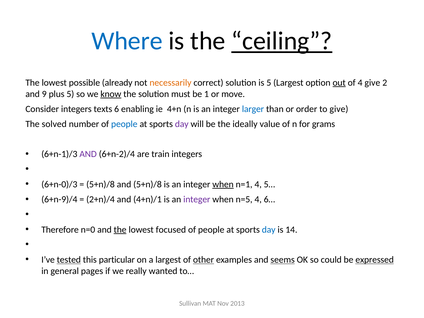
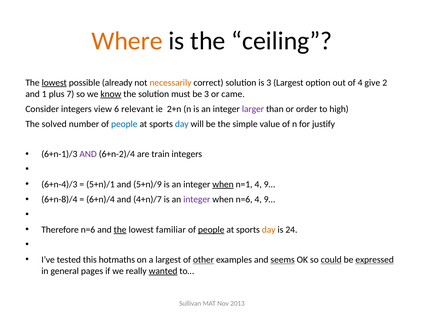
Where colour: blue -> orange
ceiling underline: present -> none
lowest at (54, 83) underline: none -> present
is 5: 5 -> 3
out underline: present -> none
9: 9 -> 1
plus 5: 5 -> 7
be 1: 1 -> 3
move: move -> came
texts: texts -> view
enabling: enabling -> relevant
4+n: 4+n -> 2+n
larger colour: blue -> purple
to give: give -> high
day at (182, 124) colour: purple -> blue
ideally: ideally -> simple
grams: grams -> justify
6+n-0)/3: 6+n-0)/3 -> 6+n-4)/3
5+n)/8 at (101, 184): 5+n)/8 -> 5+n)/1
and 5+n)/8: 5+n)/8 -> 5+n)/9
n=1 4 5…: 5… -> 9…
6+n-9)/4: 6+n-9)/4 -> 6+n-8)/4
2+n)/4: 2+n)/4 -> 6+n)/4
4+n)/1: 4+n)/1 -> 4+n)/7
when n=5: n=5 -> n=6
6… at (269, 199): 6… -> 9…
Therefore n=0: n=0 -> n=6
focused: focused -> familiar
people at (211, 230) underline: none -> present
day at (269, 230) colour: blue -> orange
14: 14 -> 24
tested underline: present -> none
particular: particular -> hotmaths
could underline: none -> present
wanted underline: none -> present
